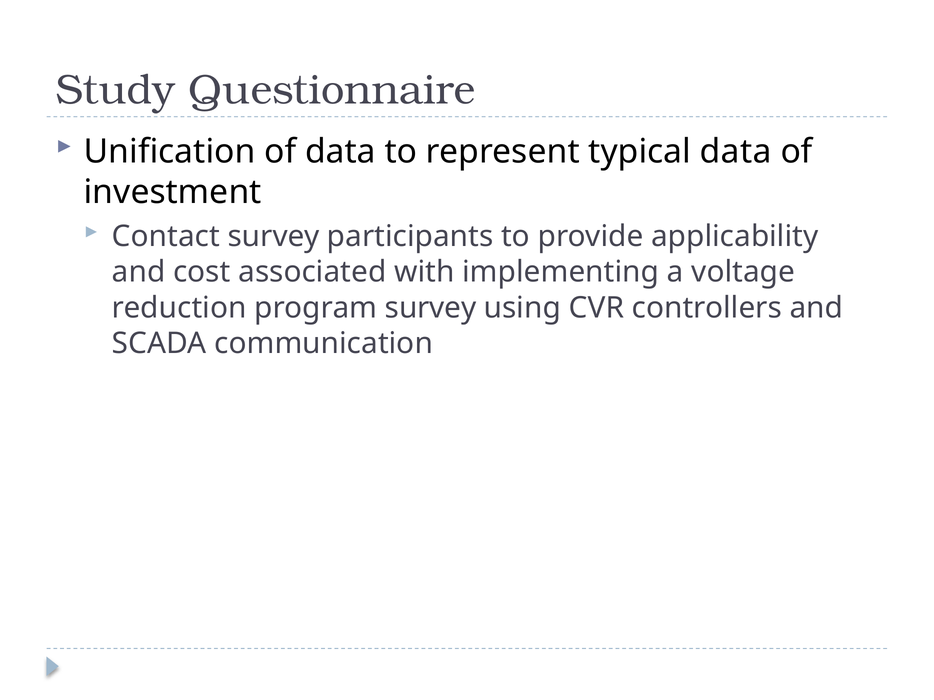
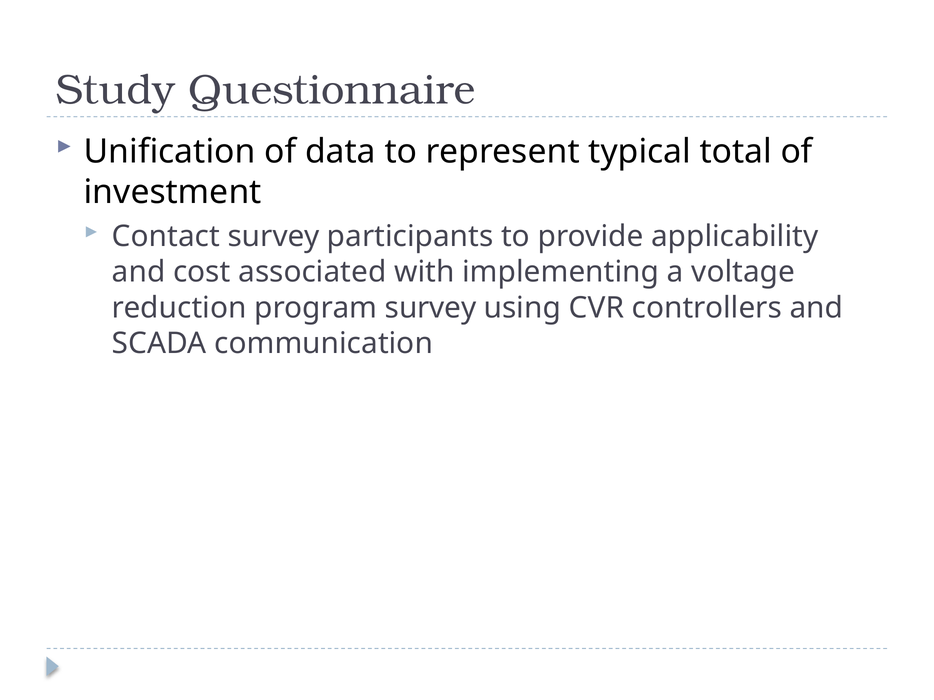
typical data: data -> total
